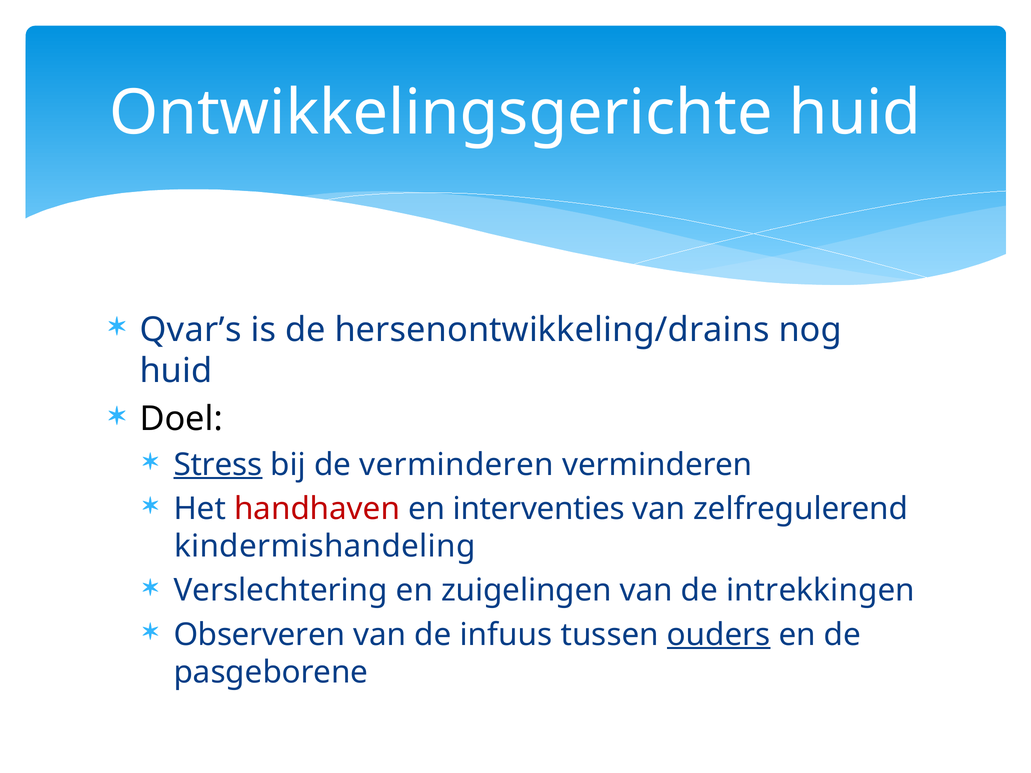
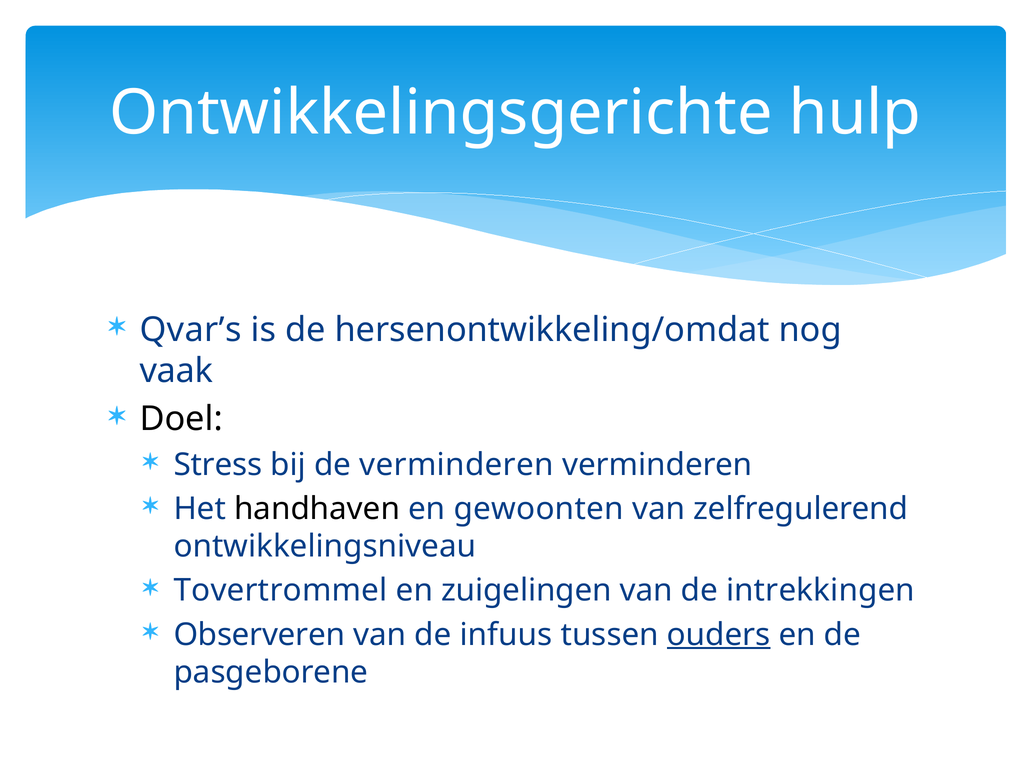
Ontwikkelingsgerichte huid: huid -> hulp
hersenontwikkeling/drains: hersenontwikkeling/drains -> hersenontwikkeling/omdat
huid at (176, 371): huid -> vaak
Stress underline: present -> none
handhaven colour: red -> black
interventies: interventies -> gewoonten
kindermishandeling: kindermishandeling -> ontwikkelingsniveau
Verslechtering: Verslechtering -> Tovertrommel
